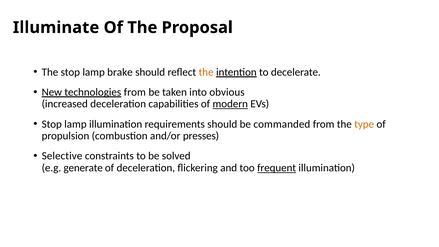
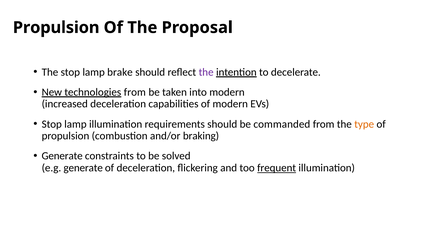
Illuminate at (56, 28): Illuminate -> Propulsion
the at (206, 72) colour: orange -> purple
into obvious: obvious -> modern
modern at (230, 104) underline: present -> none
presses: presses -> braking
Selective at (62, 156): Selective -> Generate
